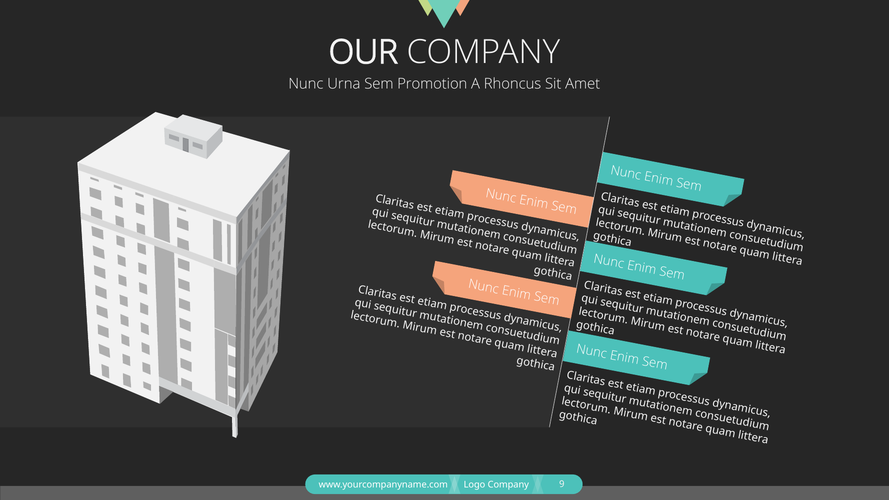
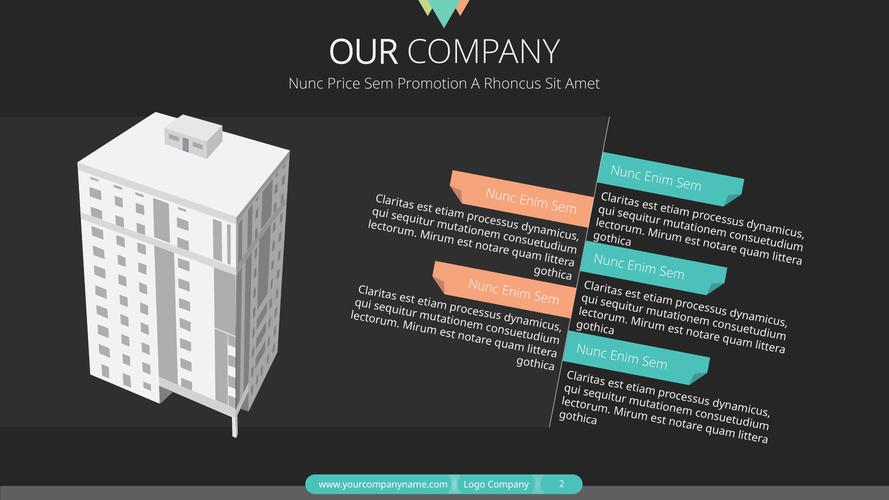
Urna: Urna -> Price
9: 9 -> 2
